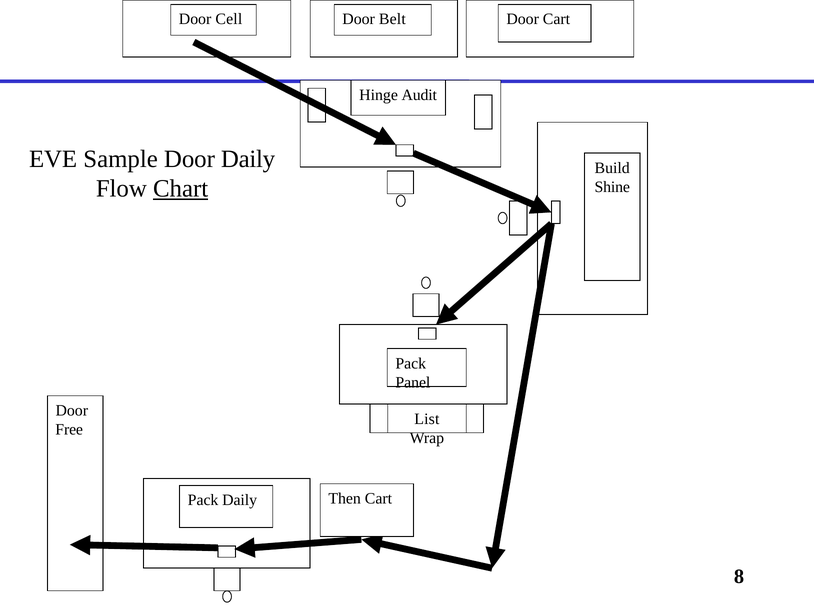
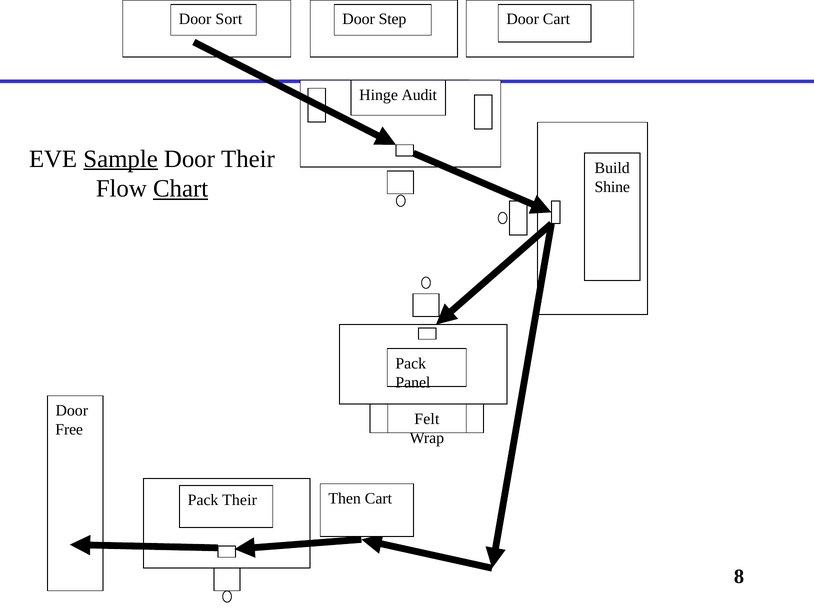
Cell: Cell -> Sort
Belt: Belt -> Step
Sample underline: none -> present
Door Daily: Daily -> Their
List: List -> Felt
Pack Daily: Daily -> Their
